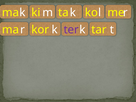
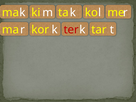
ter colour: purple -> red
